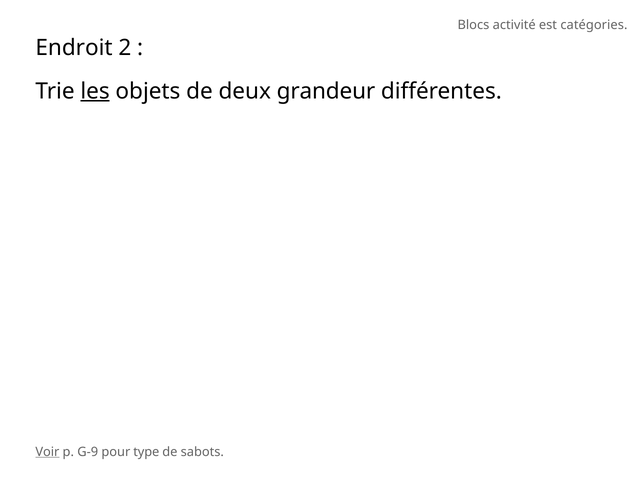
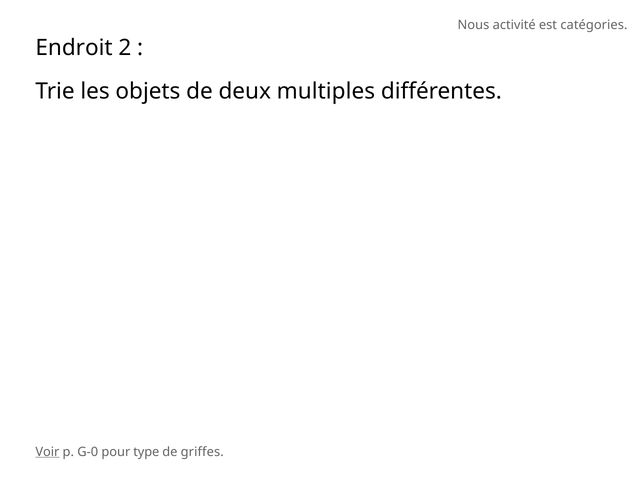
Blocs: Blocs -> Nous
les underline: present -> none
grandeur: grandeur -> multiples
G-9: G-9 -> G-0
sabots: sabots -> griffes
